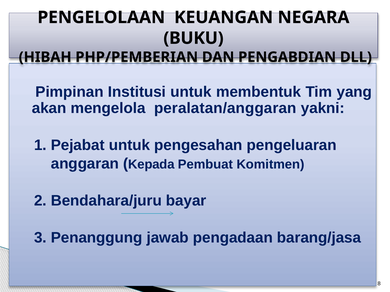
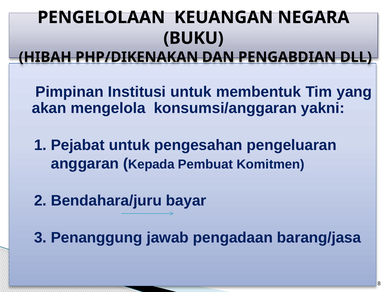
PHP/PEMBERIAN: PHP/PEMBERIAN -> PHP/DIKENAKAN
peralatan/anggaran: peralatan/anggaran -> konsumsi/anggaran
